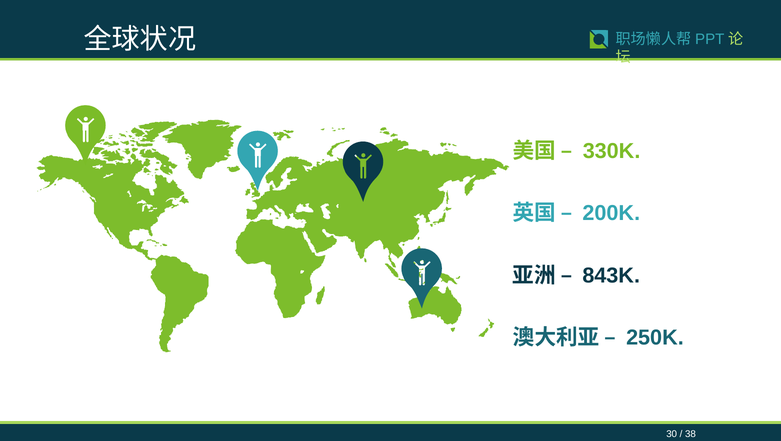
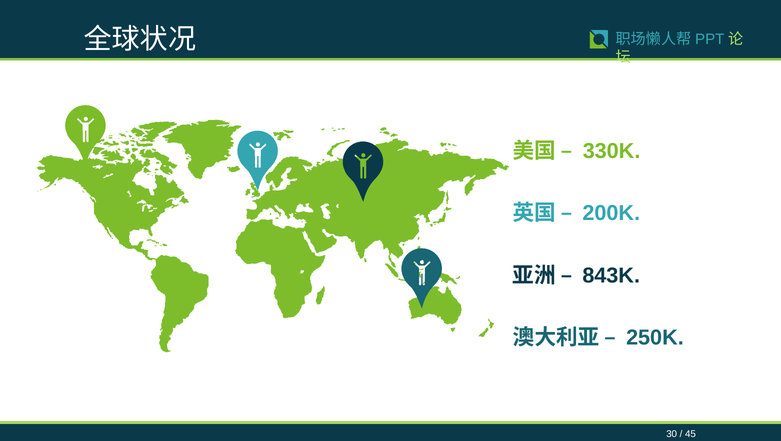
38: 38 -> 45
